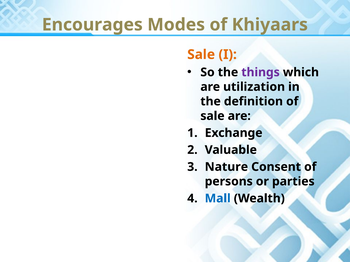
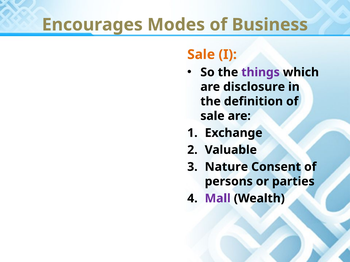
Khiyaars: Khiyaars -> Business
utilization: utilization -> disclosure
Mall colour: blue -> purple
